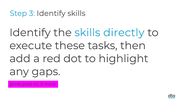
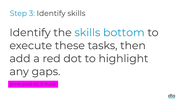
directly: directly -> bottom
